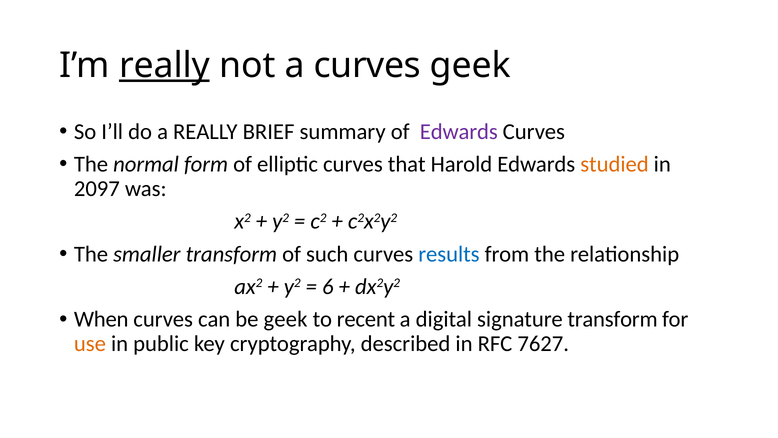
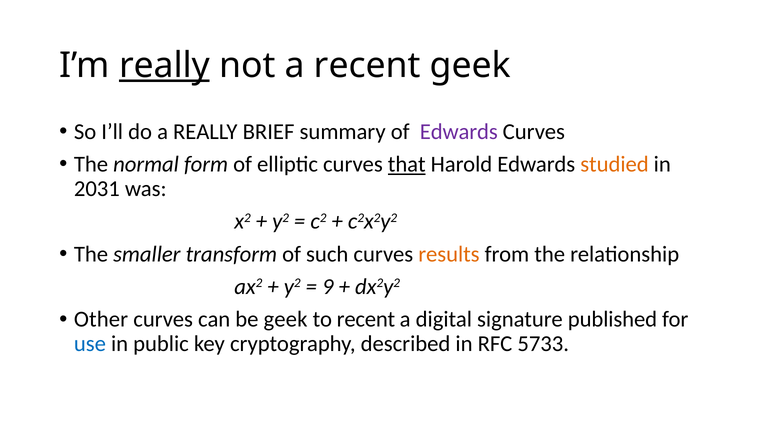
a curves: curves -> recent
that underline: none -> present
2097: 2097 -> 2031
results colour: blue -> orange
6: 6 -> 9
When: When -> Other
signature transform: transform -> published
use colour: orange -> blue
7627: 7627 -> 5733
